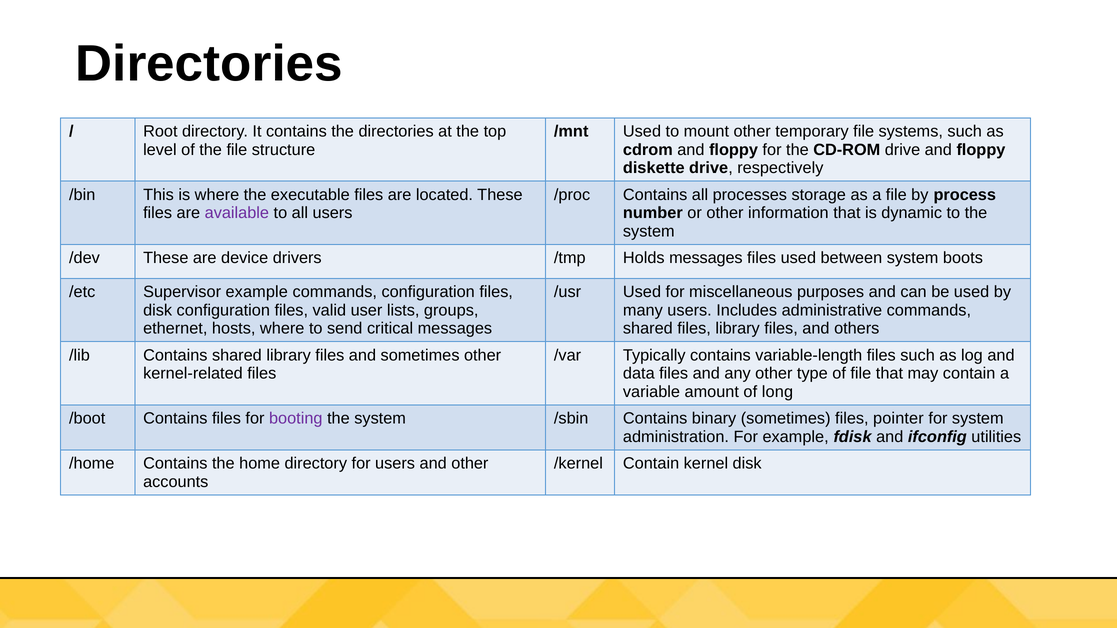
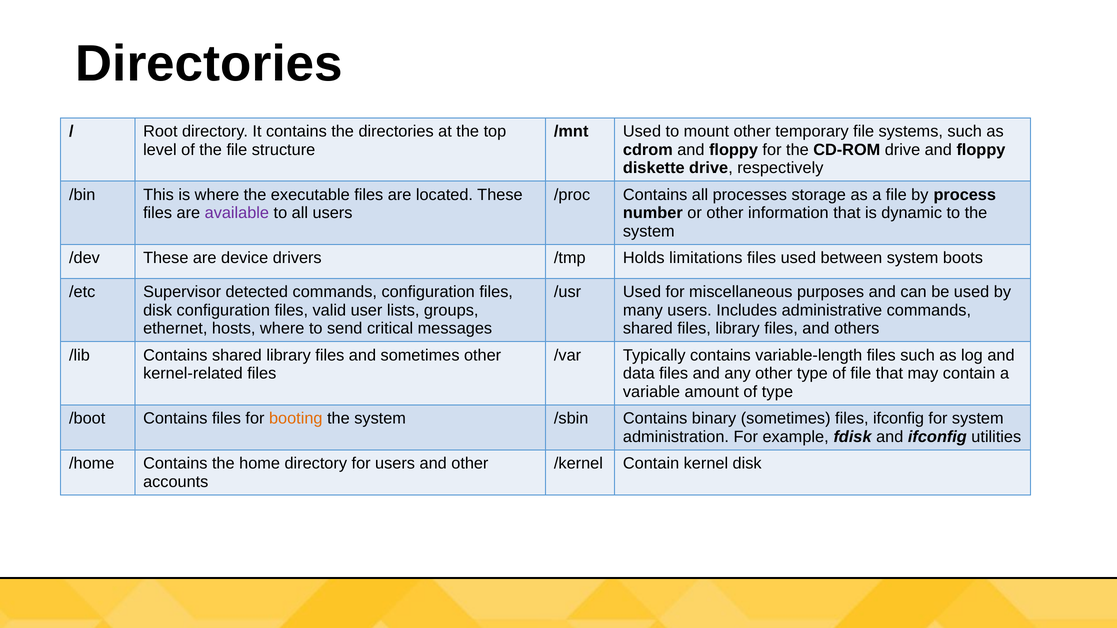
Holds messages: messages -> limitations
Supervisor example: example -> detected
of long: long -> type
booting colour: purple -> orange
files pointer: pointer -> ifconfig
